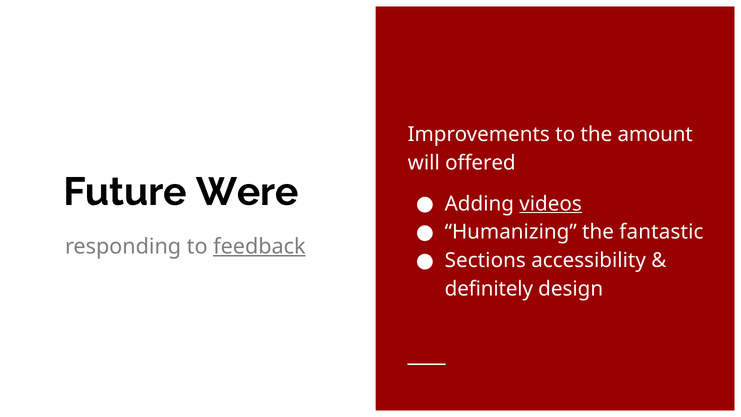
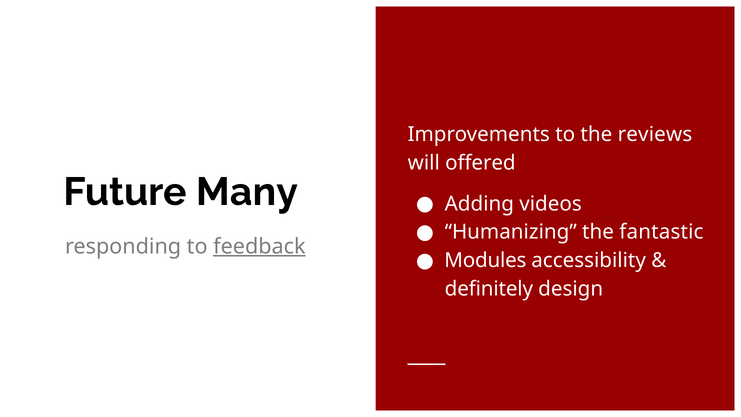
amount: amount -> reviews
Were: Were -> Many
videos underline: present -> none
Sections: Sections -> Modules
